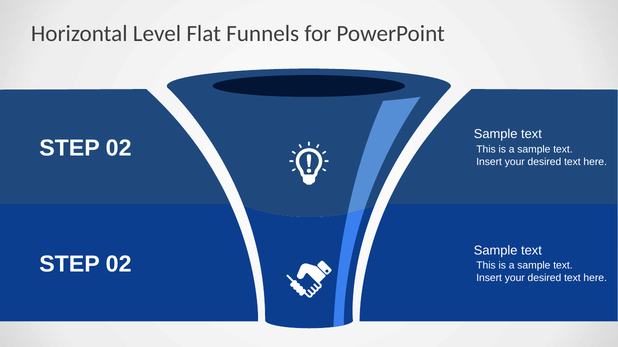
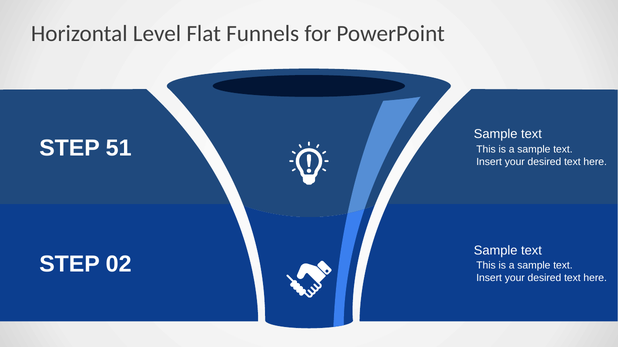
02 at (119, 148): 02 -> 51
